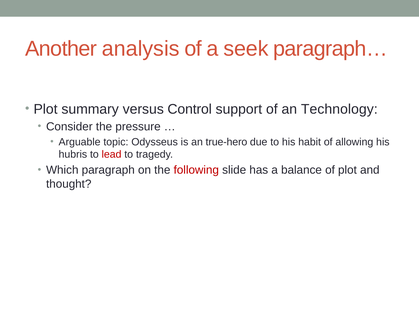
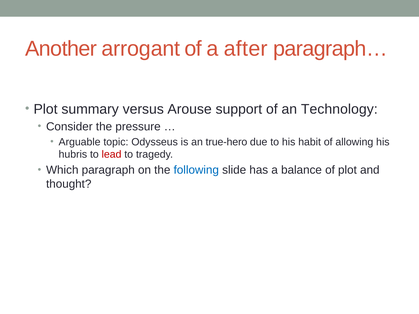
analysis: analysis -> arrogant
seek: seek -> after
Control: Control -> Arouse
following colour: red -> blue
